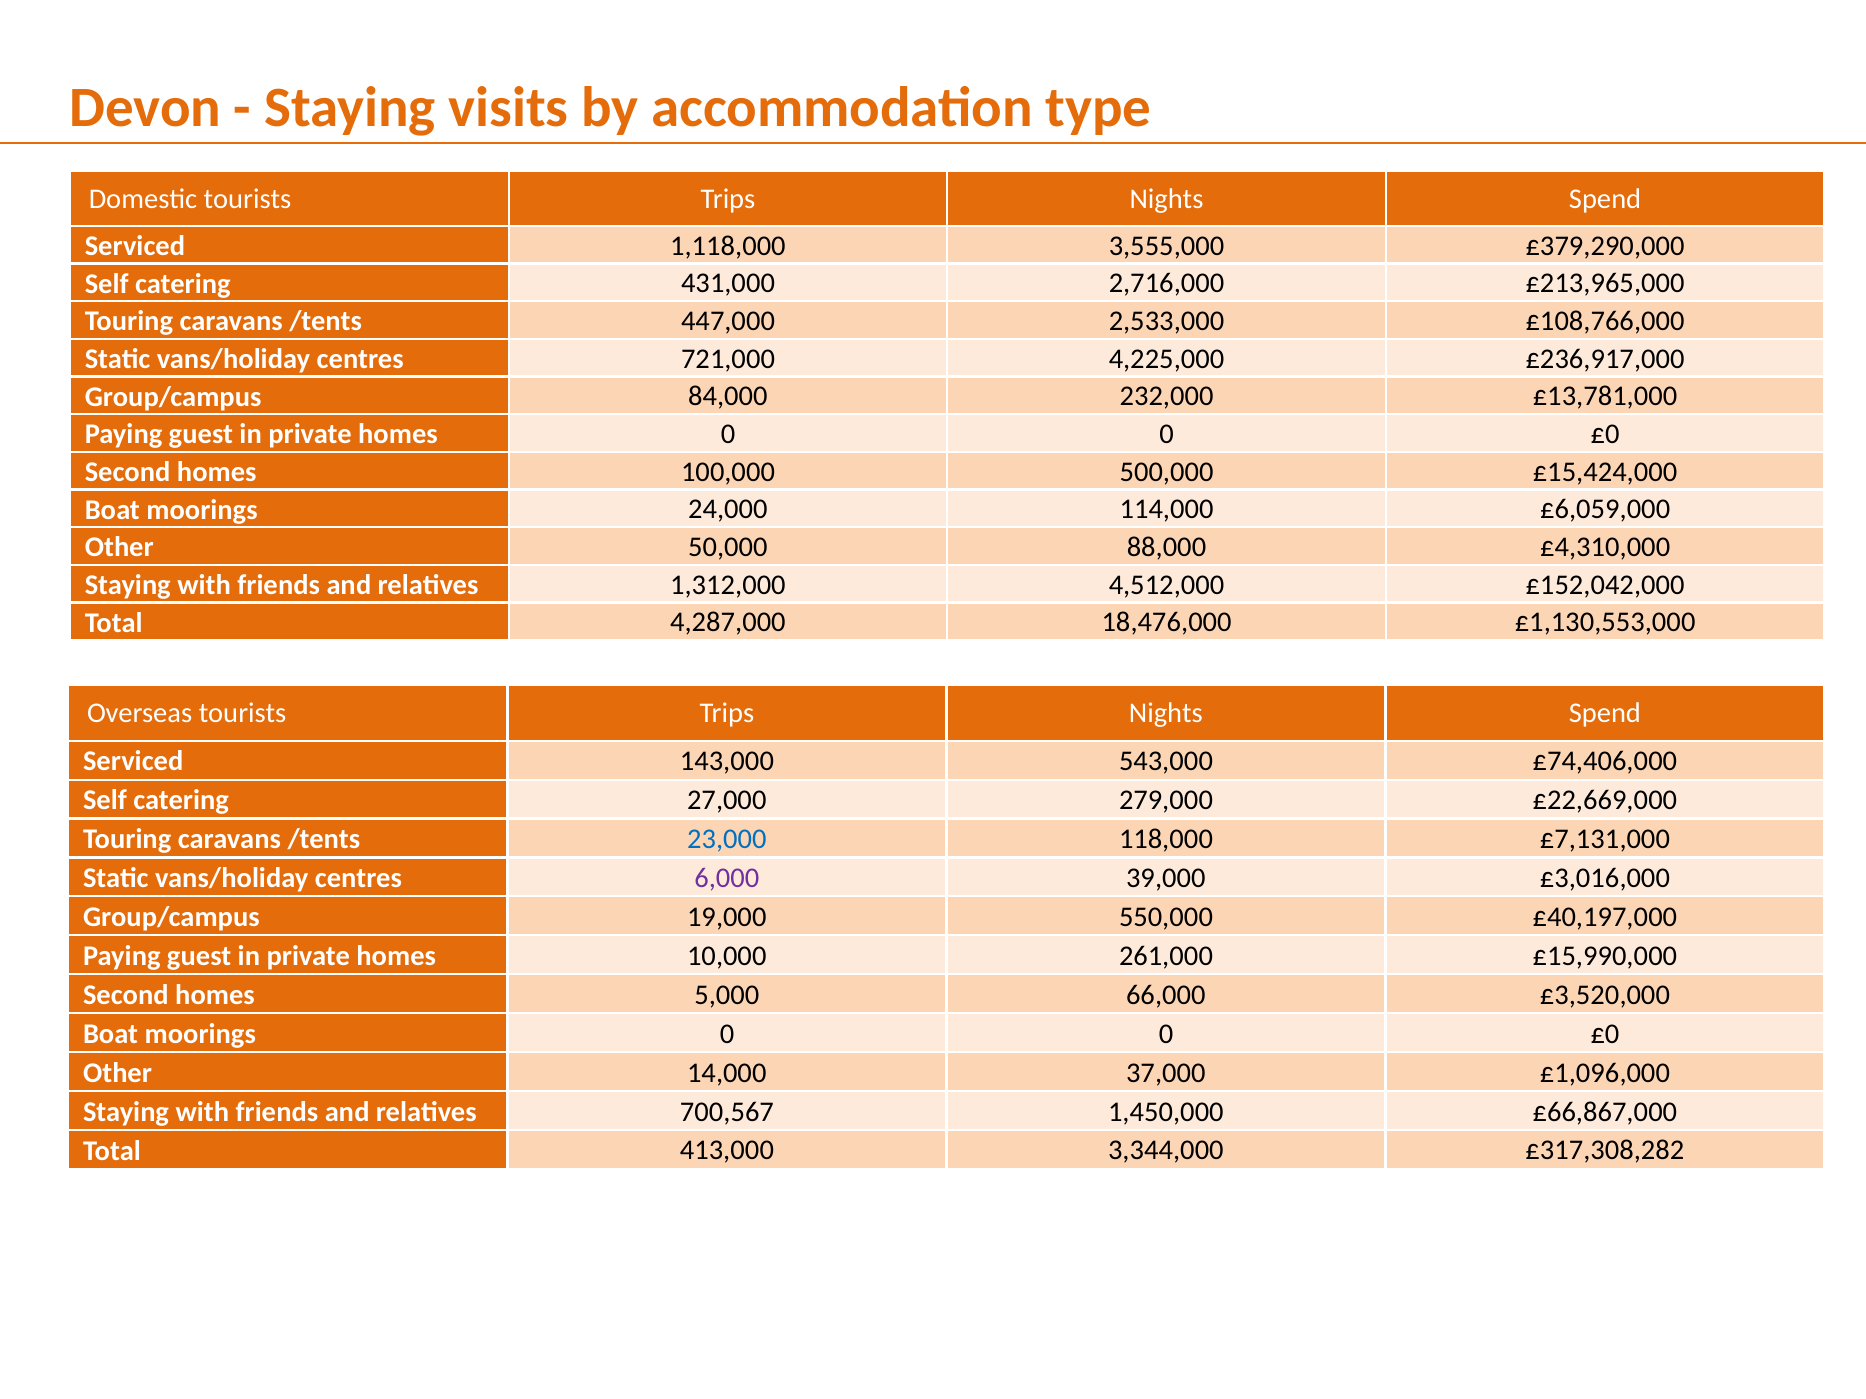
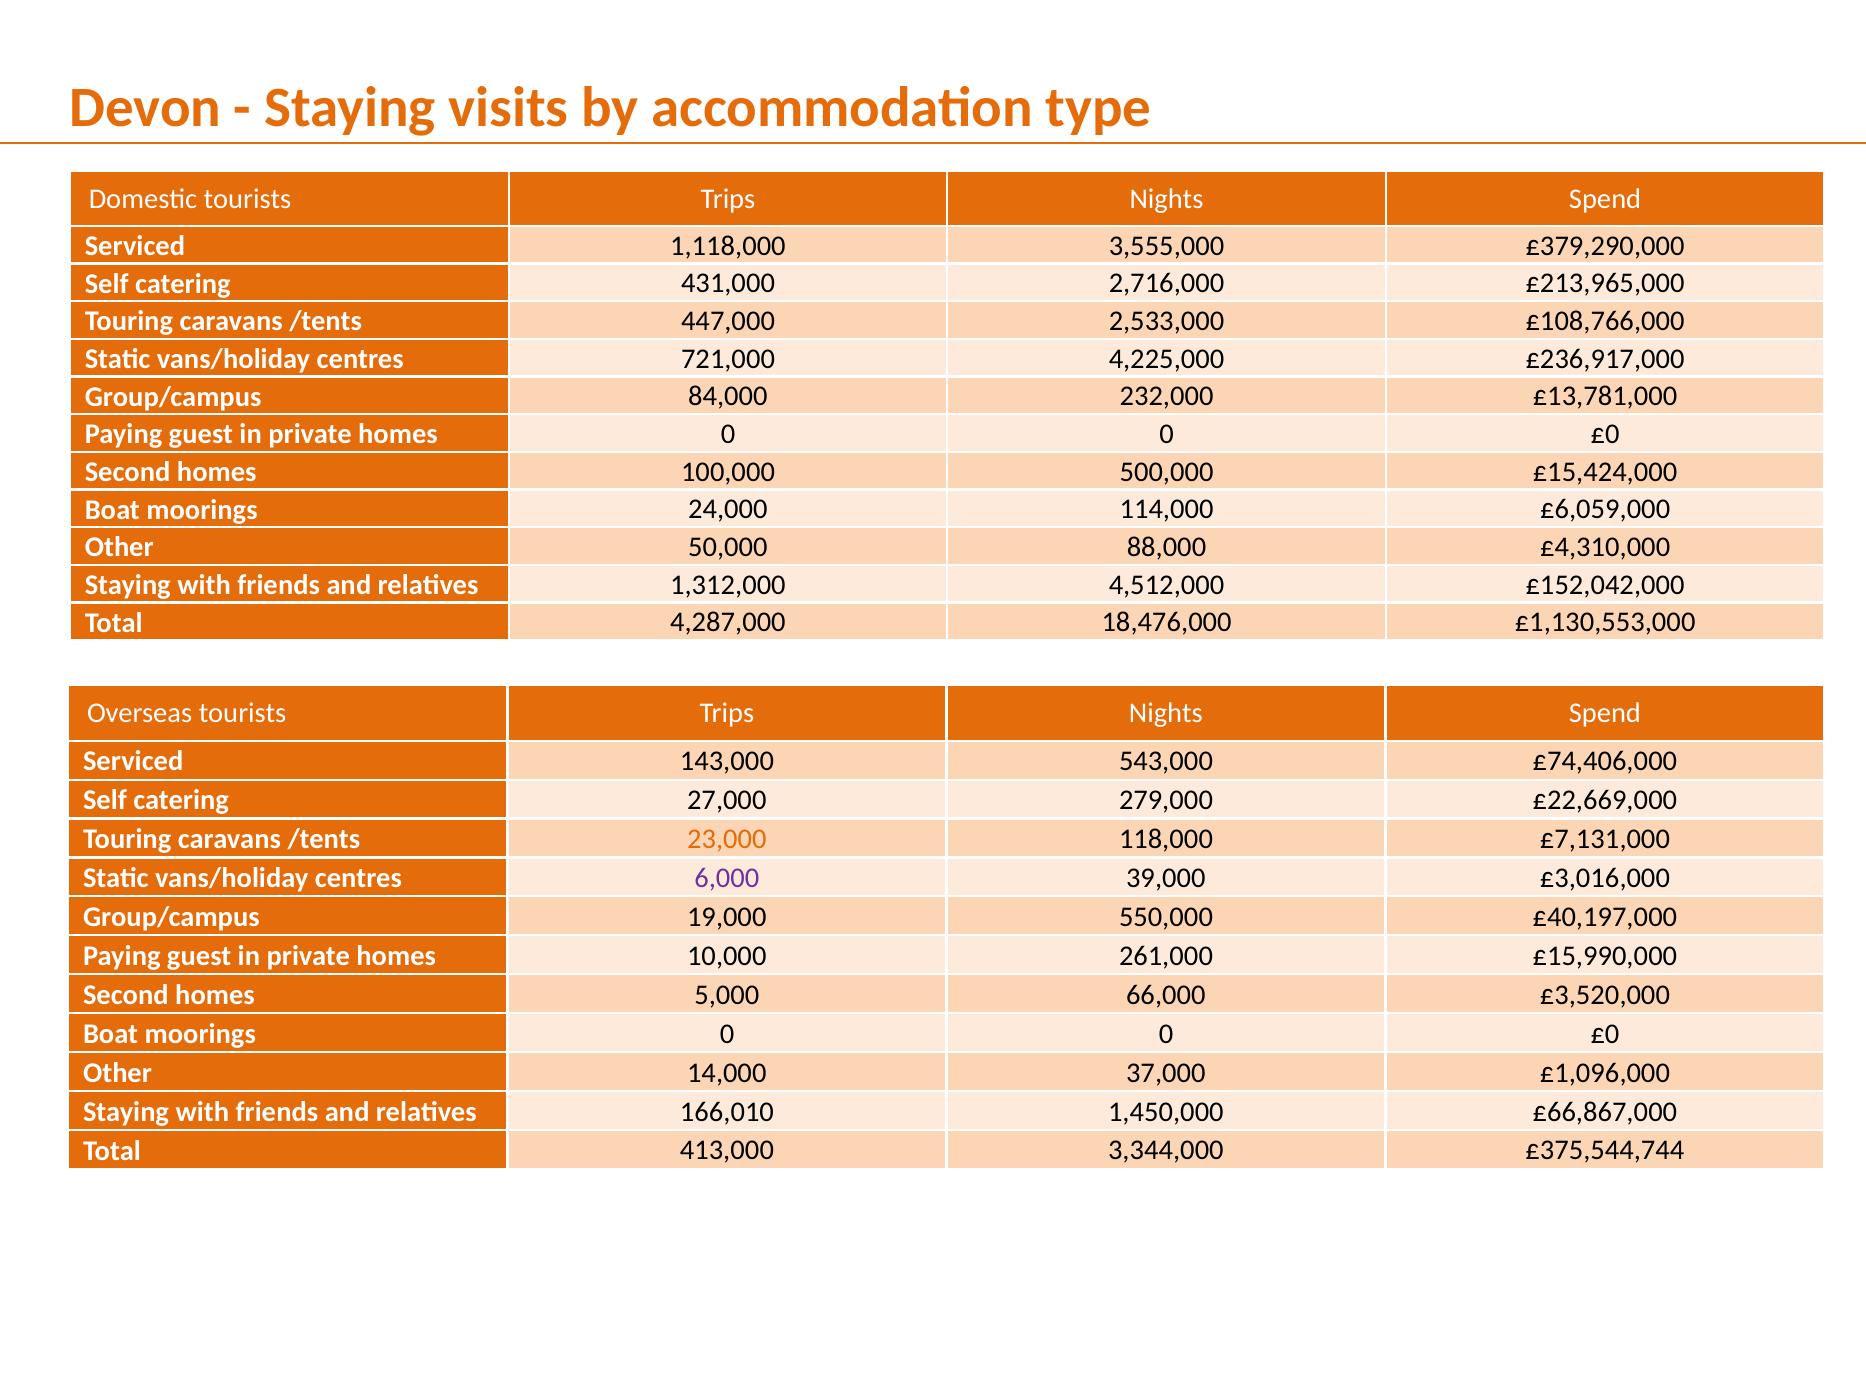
23,000 colour: blue -> orange
700,567: 700,567 -> 166,010
£317,308,282: £317,308,282 -> £375,544,744
